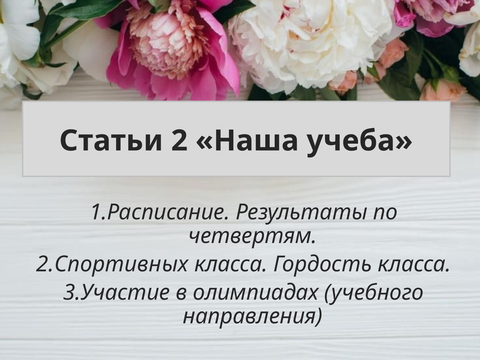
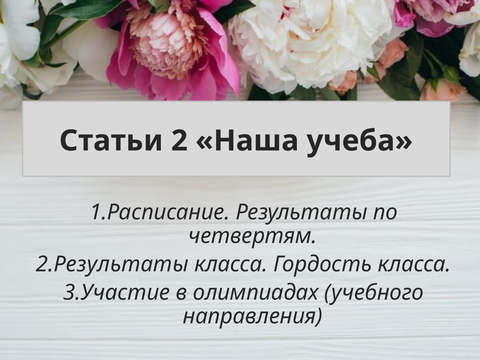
2.Спортивных: 2.Спортивных -> 2.Результаты
